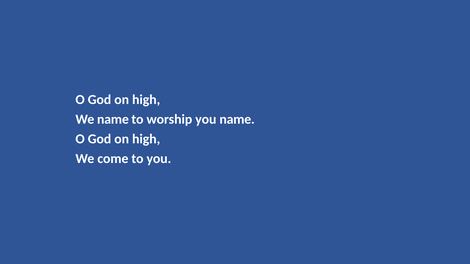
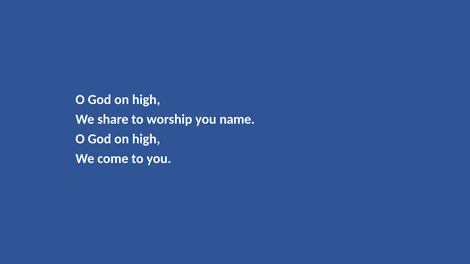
We name: name -> share
